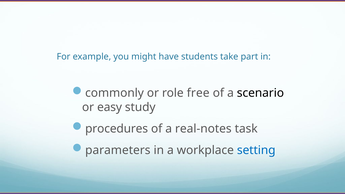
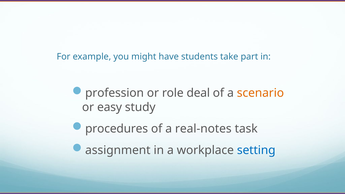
commonly: commonly -> profession
free: free -> deal
scenario colour: black -> orange
parameters: parameters -> assignment
